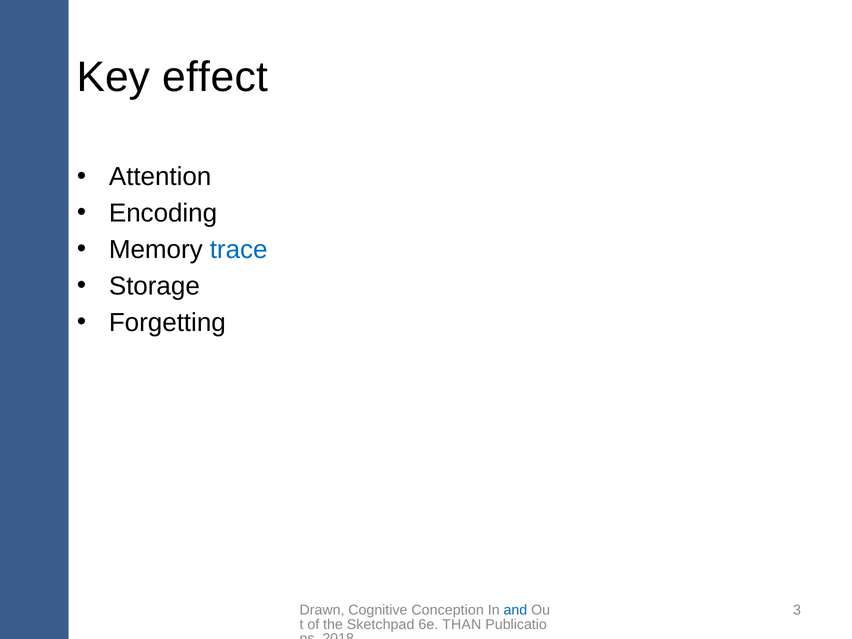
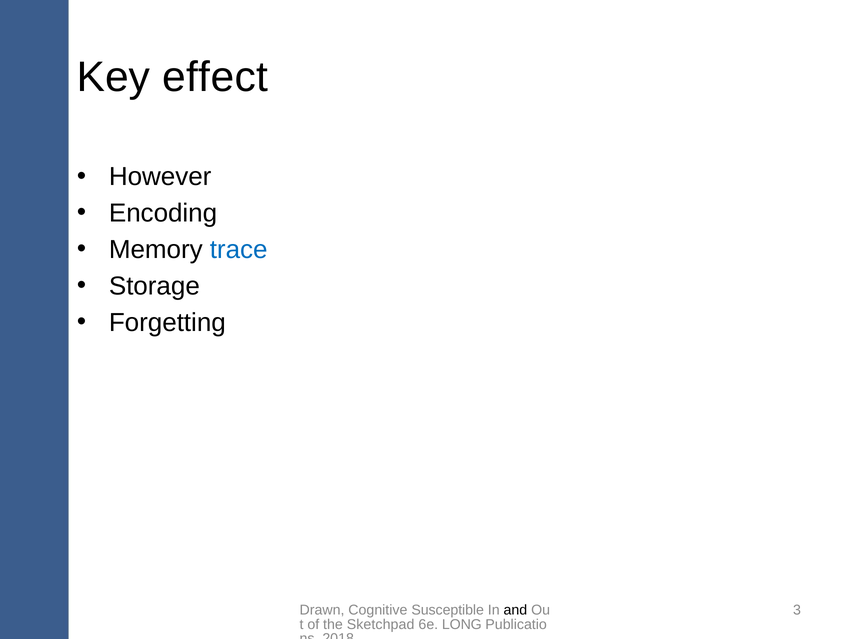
Attention: Attention -> However
Conception: Conception -> Susceptible
and colour: blue -> black
THAN: THAN -> LONG
